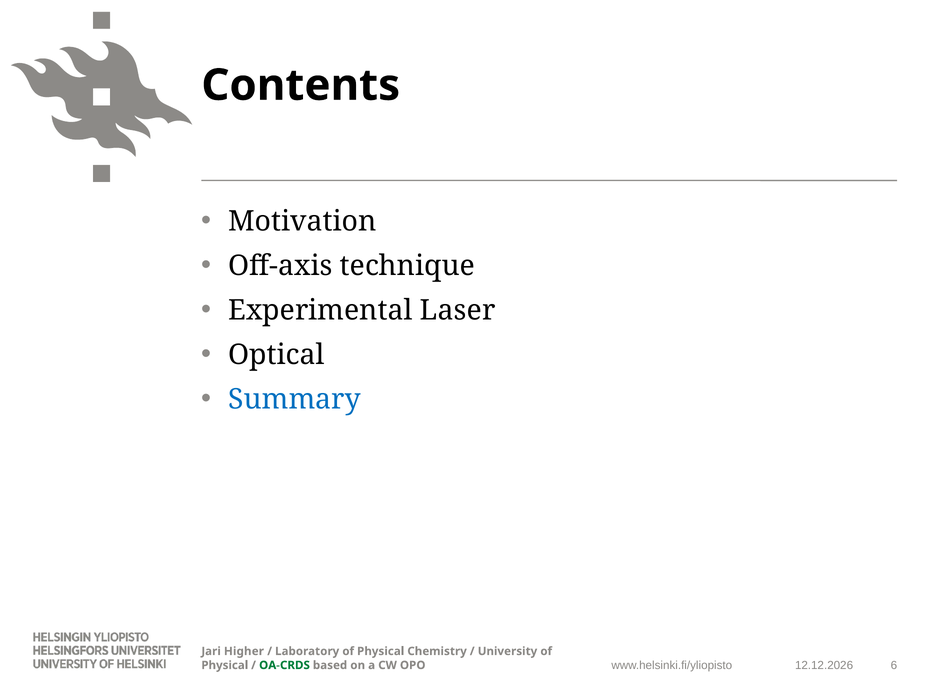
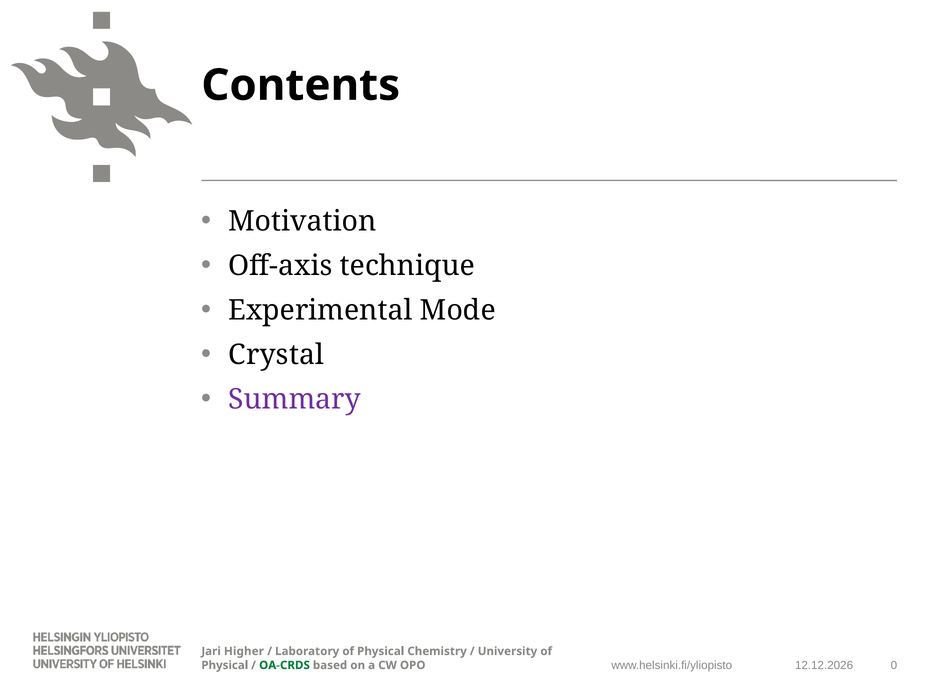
Laser: Laser -> Mode
Optical: Optical -> Crystal
Summary colour: blue -> purple
6: 6 -> 0
